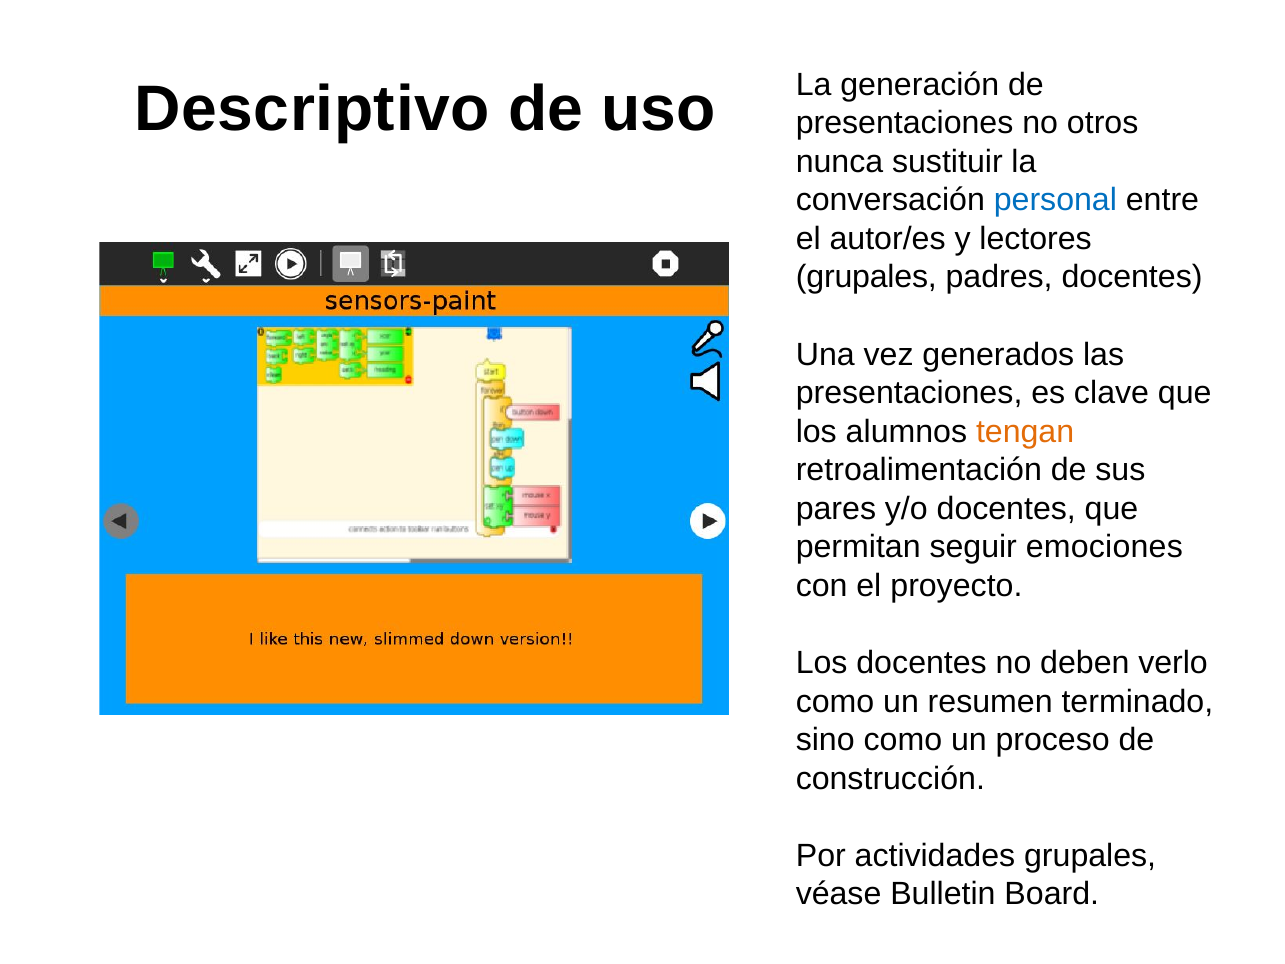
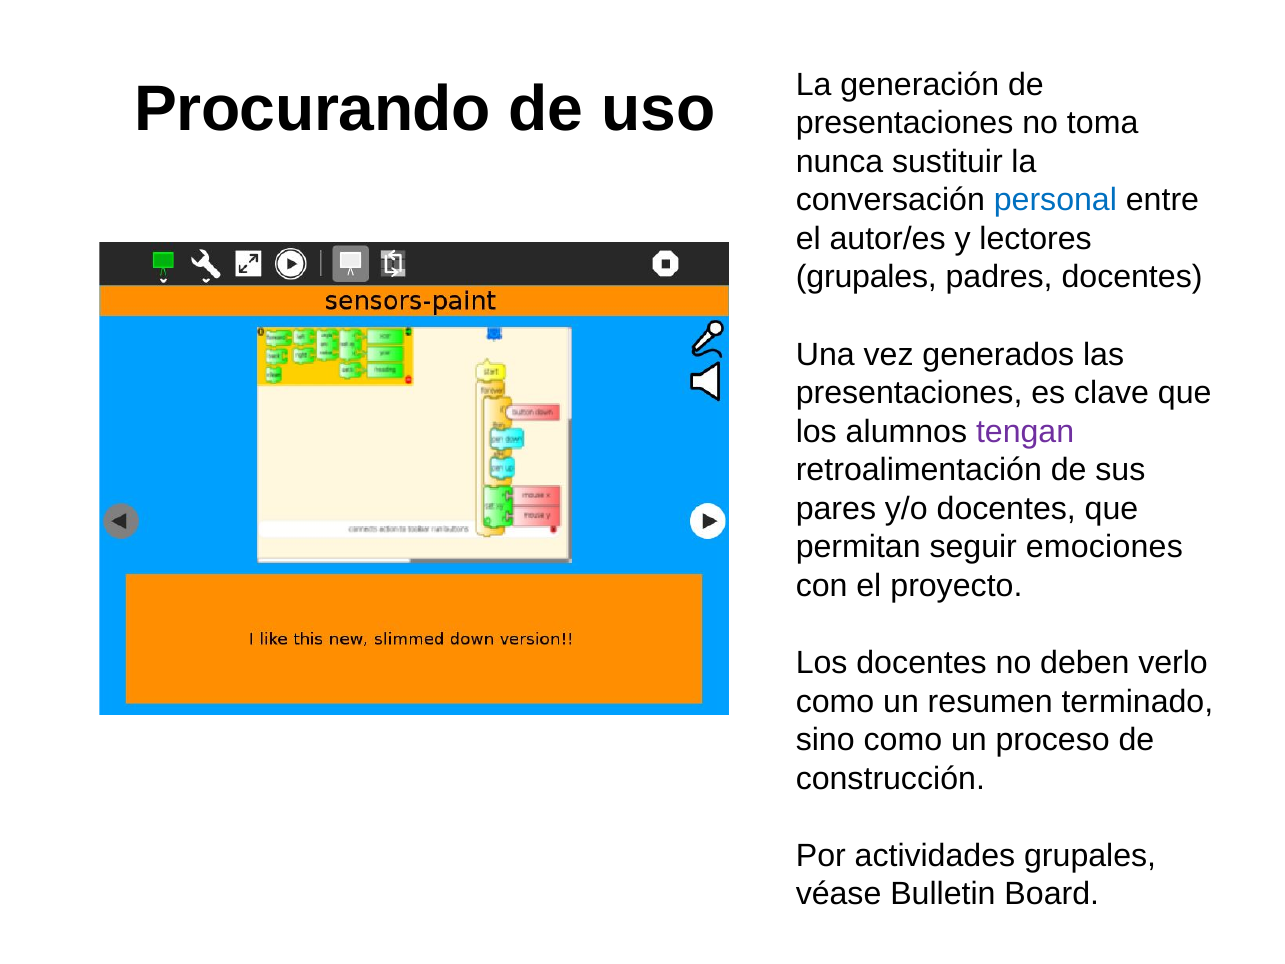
Descriptivo: Descriptivo -> Procurando
otros: otros -> toma
tengan colour: orange -> purple
